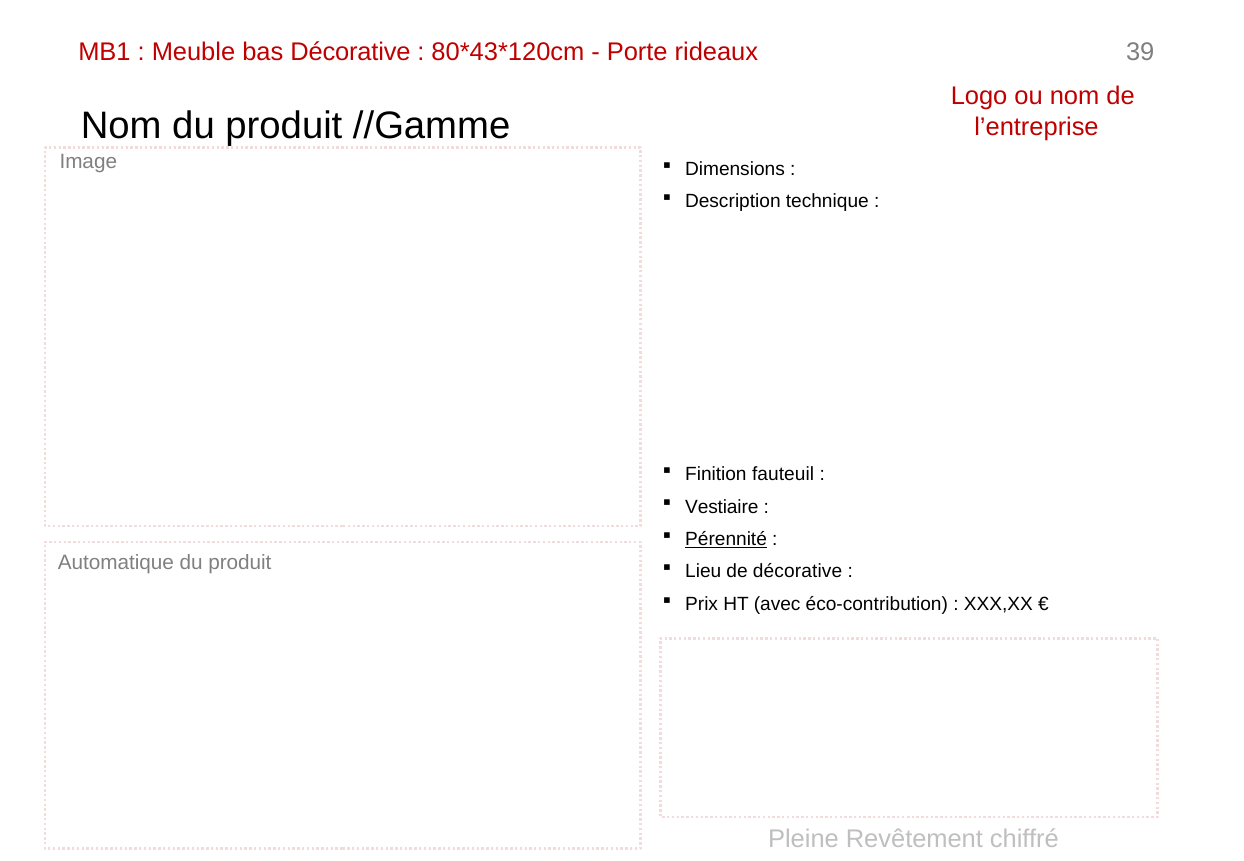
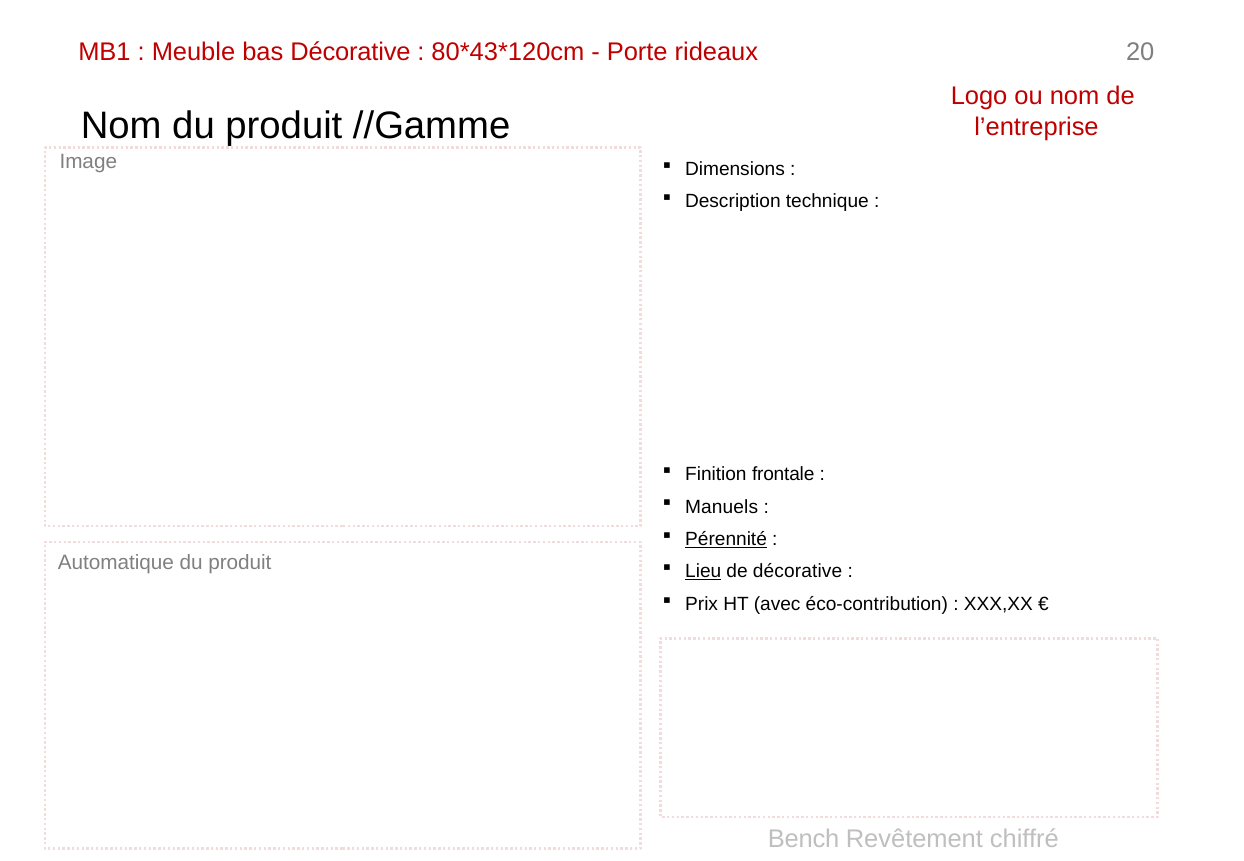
39: 39 -> 20
fauteuil: fauteuil -> frontale
Vestiaire: Vestiaire -> Manuels
Lieu underline: none -> present
Pleine: Pleine -> Bench
